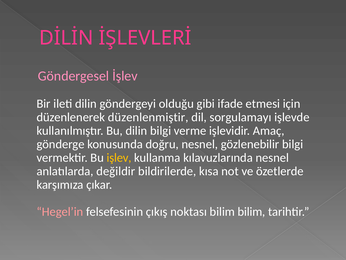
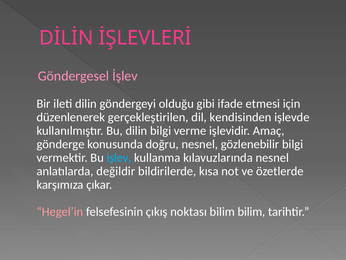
düzenlenmiştir: düzenlenmiştir -> gerçekleştirilen
sorgulamayı: sorgulamayı -> kendisinden
işlev colour: yellow -> light blue
